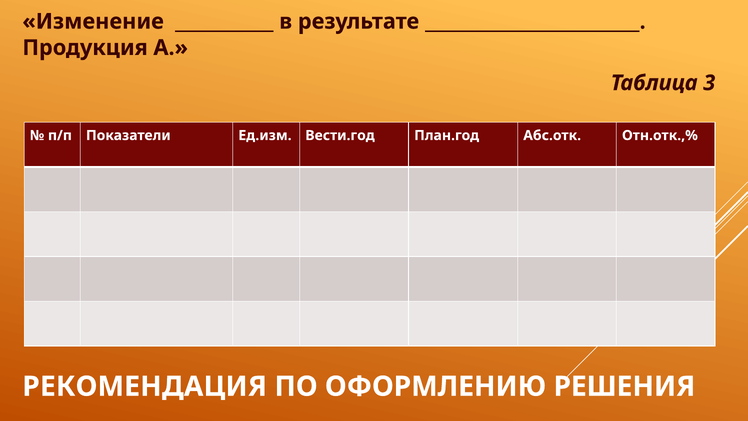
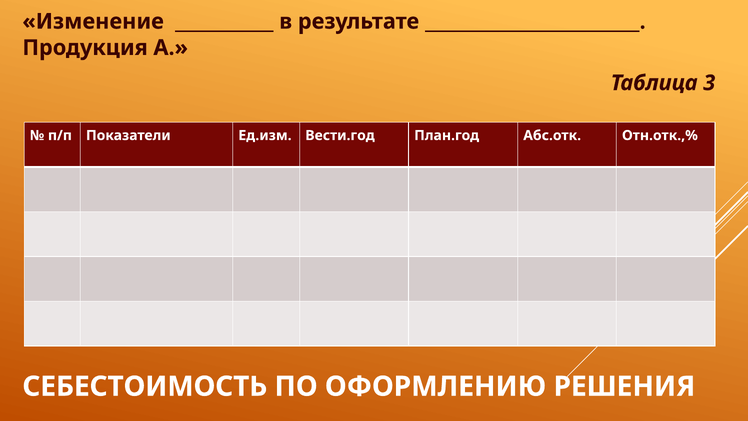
РЕКОМЕНДАЦИЯ: РЕКОМЕНДАЦИЯ -> СЕБЕСТОИМОСТЬ
